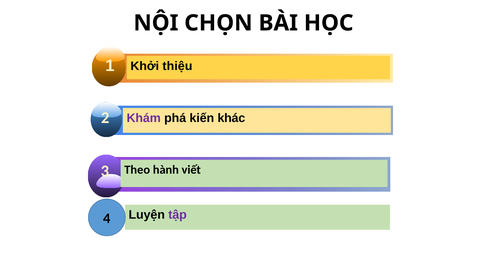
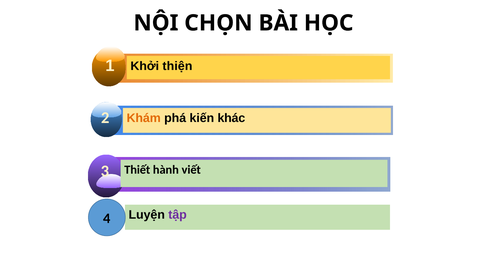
thiệu: thiệu -> thiện
Khám colour: purple -> orange
Theo: Theo -> Thiết
